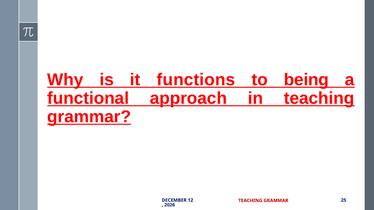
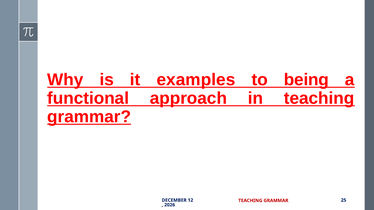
functions: functions -> examples
